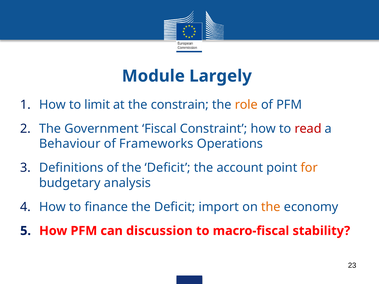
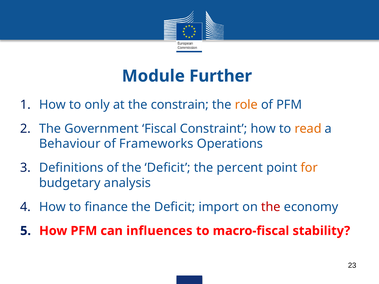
Largely: Largely -> Further
limit: limit -> only
read colour: red -> orange
account: account -> percent
the at (271, 207) colour: orange -> red
discussion: discussion -> influences
